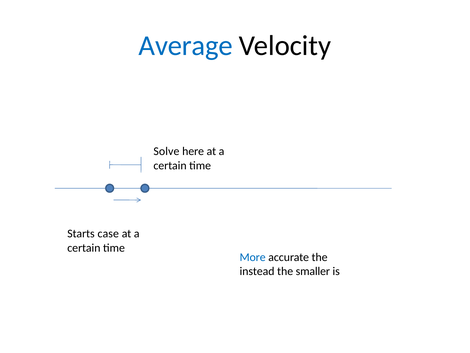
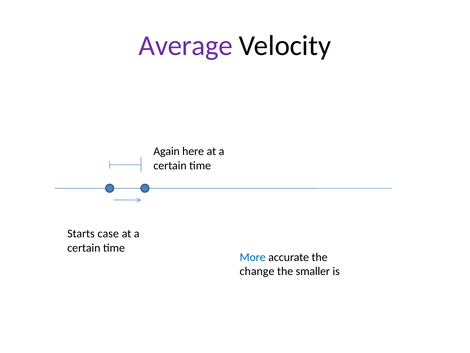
Average colour: blue -> purple
Solve: Solve -> Again
instead: instead -> change
